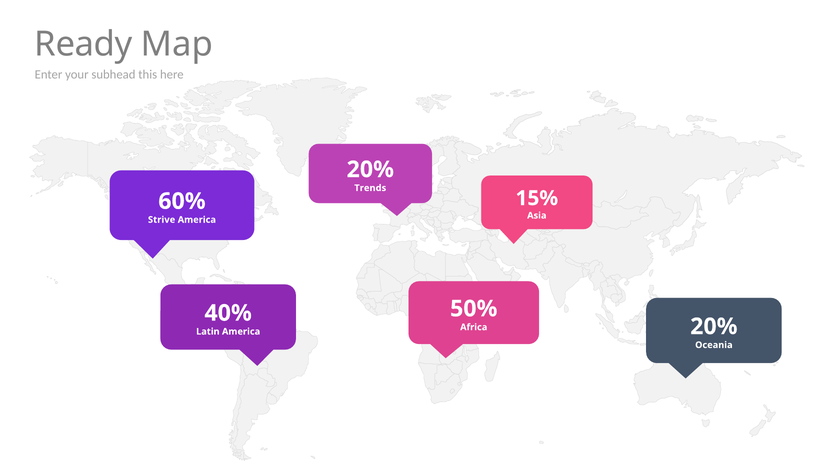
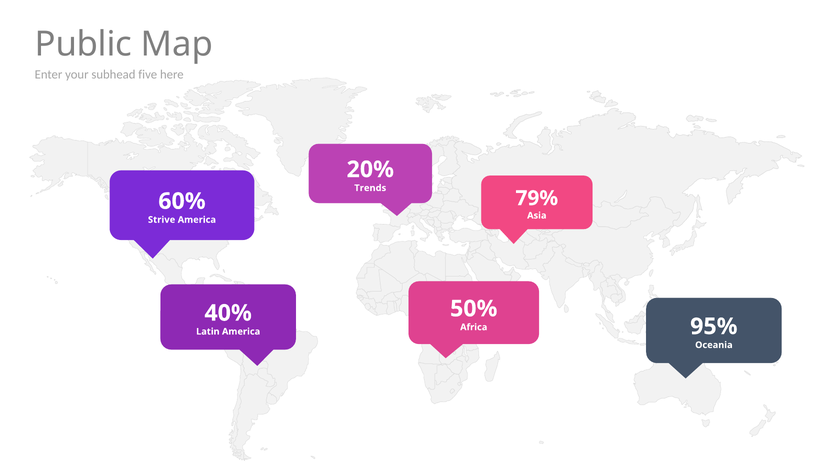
Ready: Ready -> Public
this: this -> five
15%: 15% -> 79%
20% at (714, 326): 20% -> 95%
